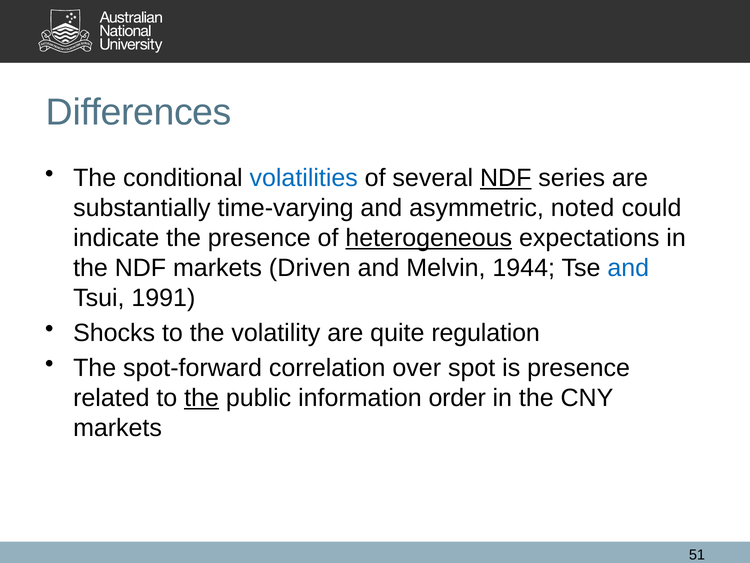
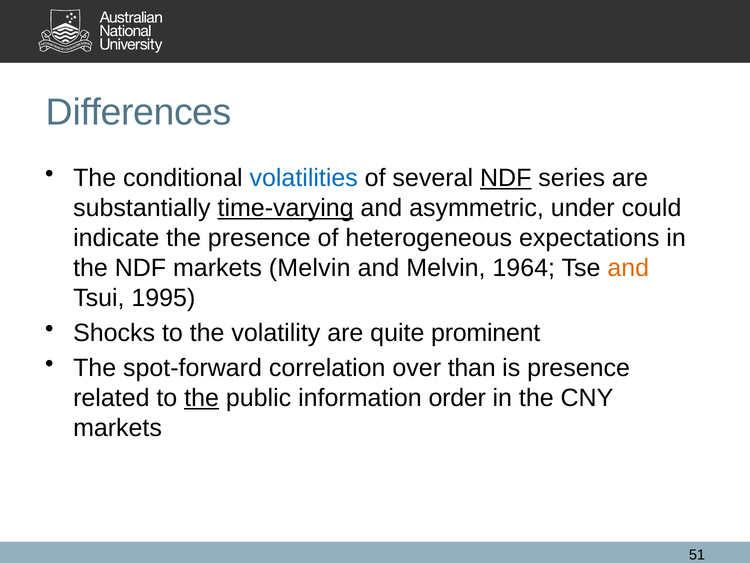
time-varying underline: none -> present
noted: noted -> under
heterogeneous underline: present -> none
markets Driven: Driven -> Melvin
1944: 1944 -> 1964
and at (628, 268) colour: blue -> orange
1991: 1991 -> 1995
regulation: regulation -> prominent
spot: spot -> than
